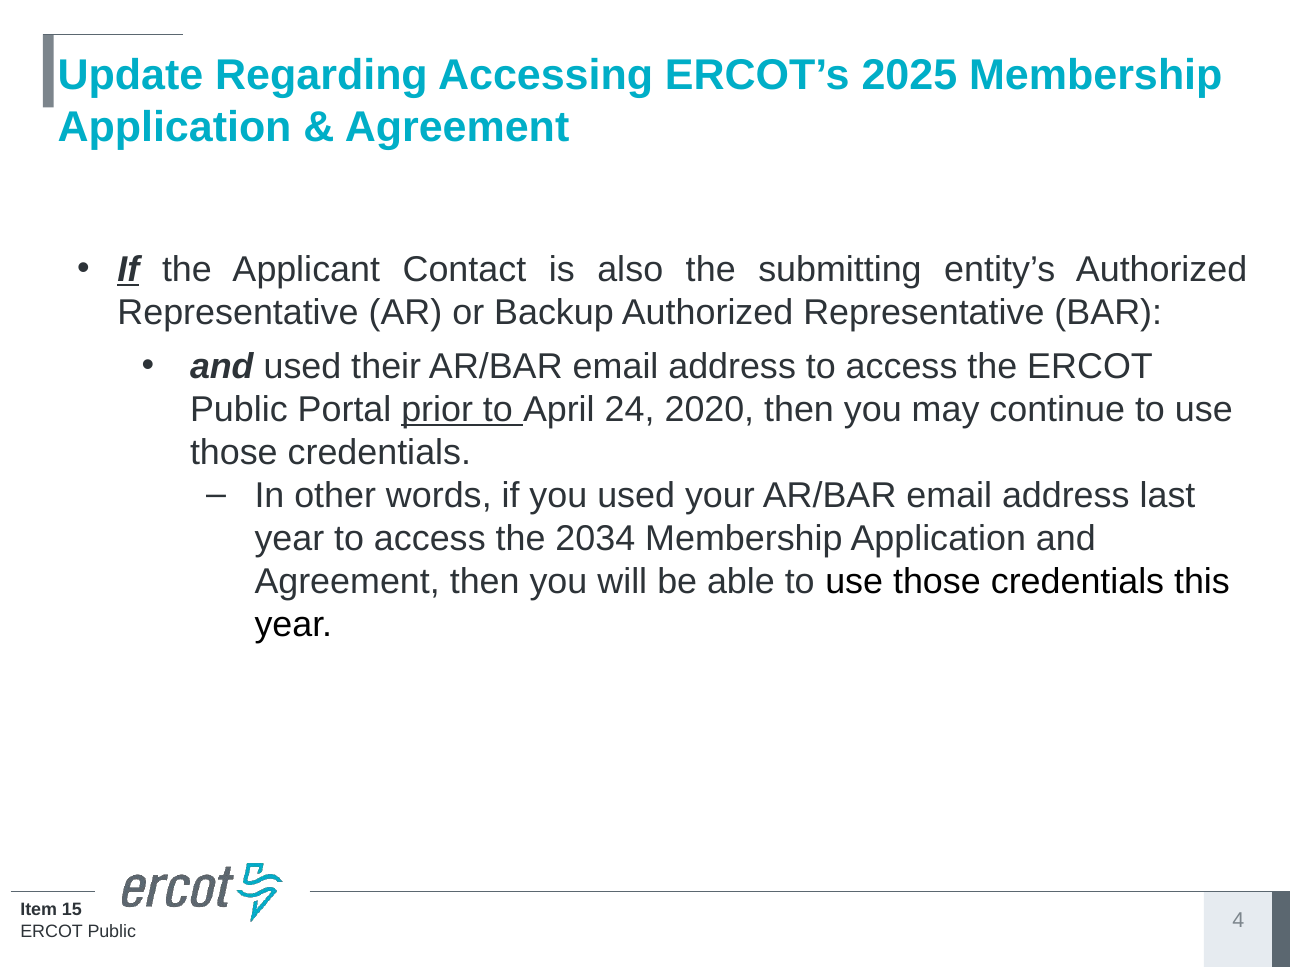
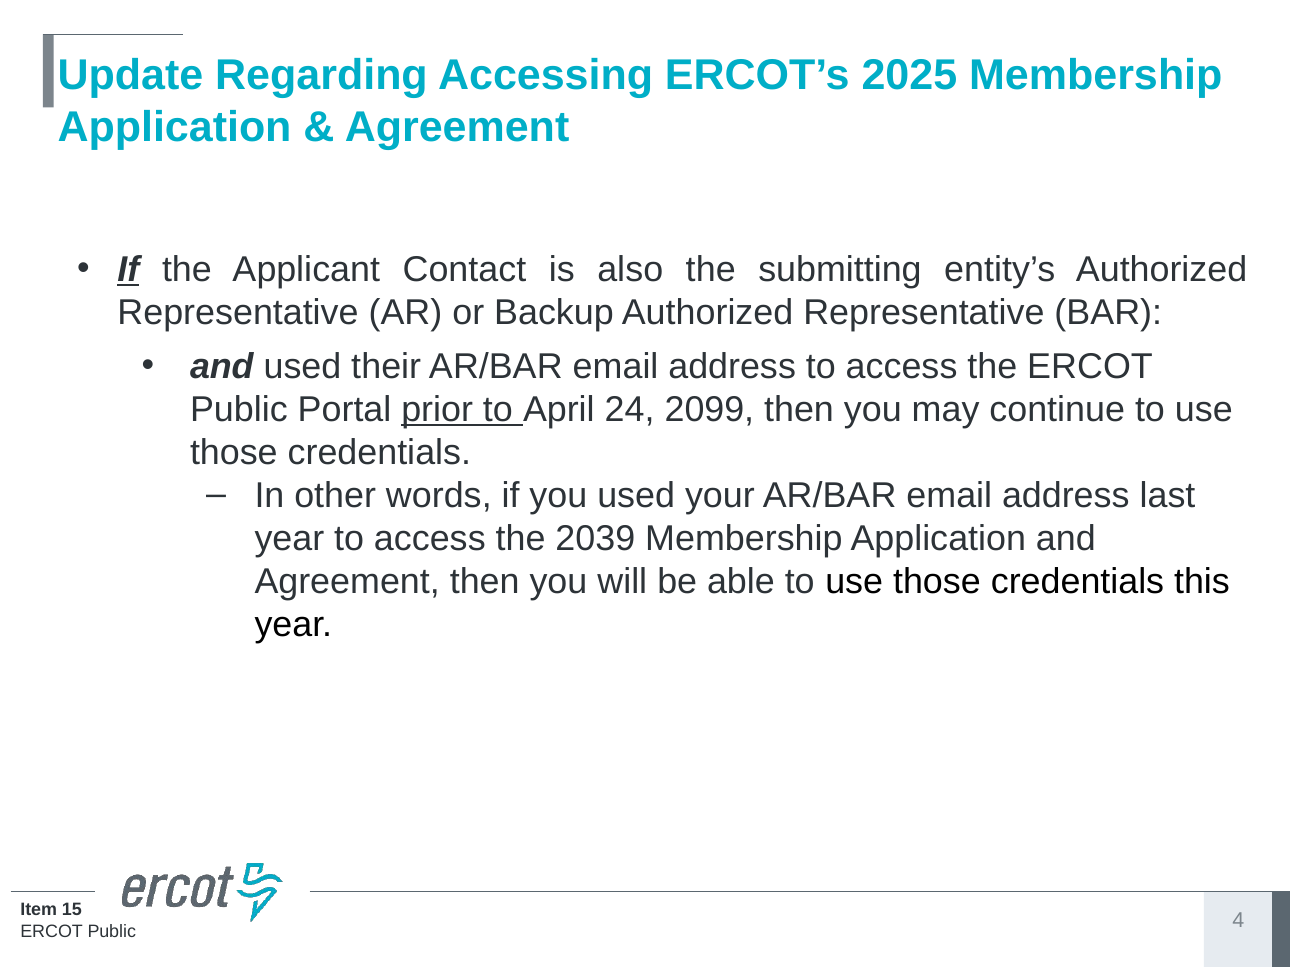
2020: 2020 -> 2099
2034: 2034 -> 2039
